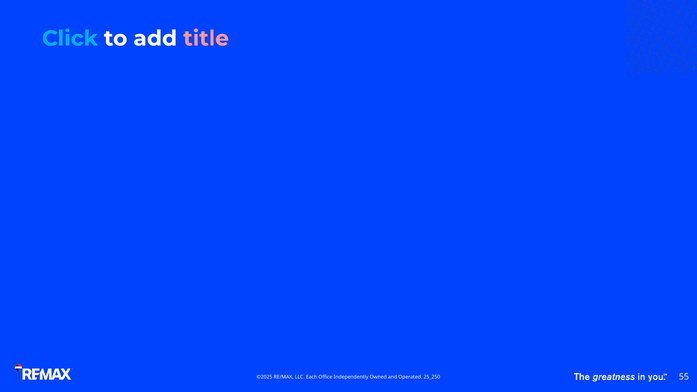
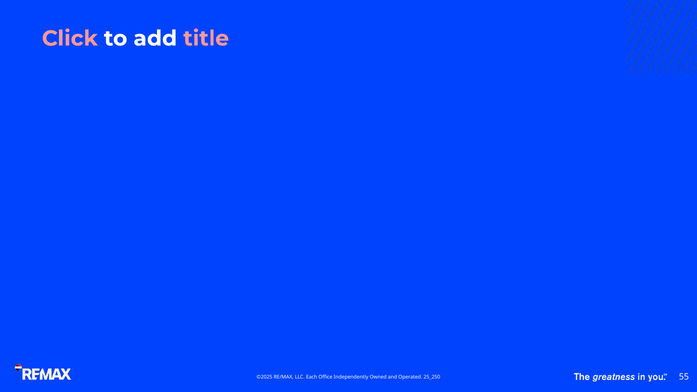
Click colour: light blue -> pink
